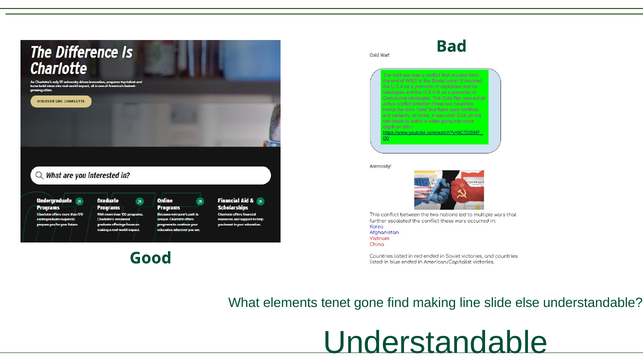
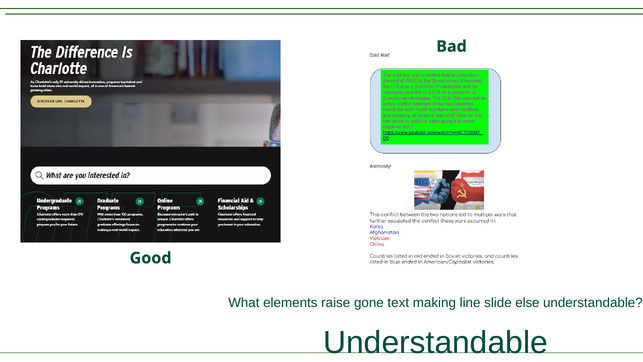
tenet: tenet -> raise
find: find -> text
